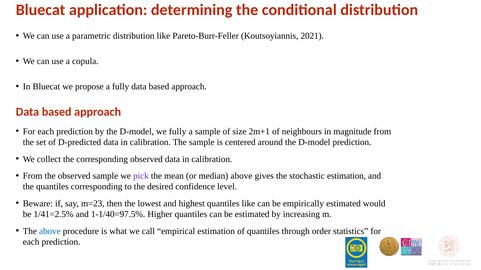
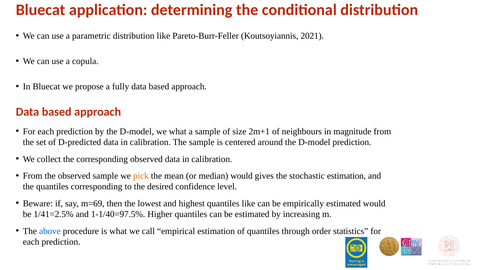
we fully: fully -> what
pick colour: purple -> orange
median above: above -> would
m=23: m=23 -> m=69
